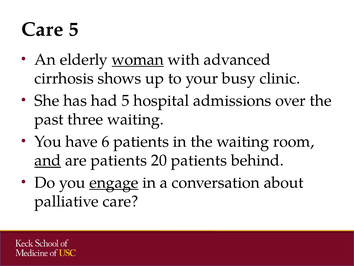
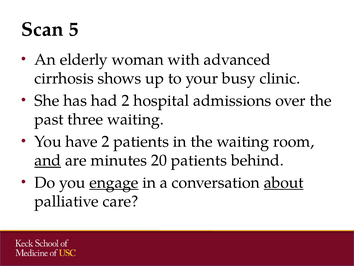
Care at (42, 29): Care -> Scan
woman underline: present -> none
had 5: 5 -> 2
have 6: 6 -> 2
are patients: patients -> minutes
about underline: none -> present
